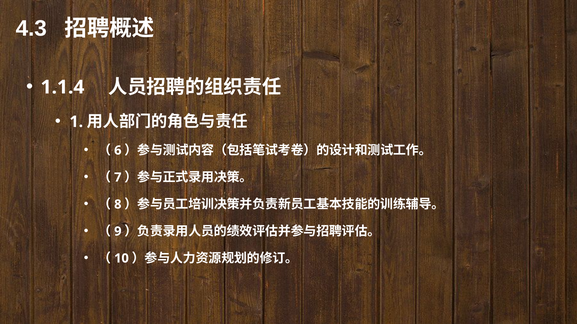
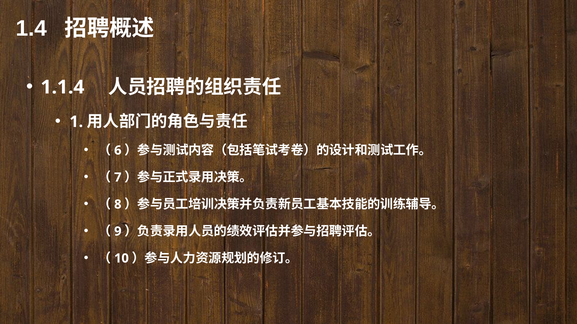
4.3: 4.3 -> 1.4
